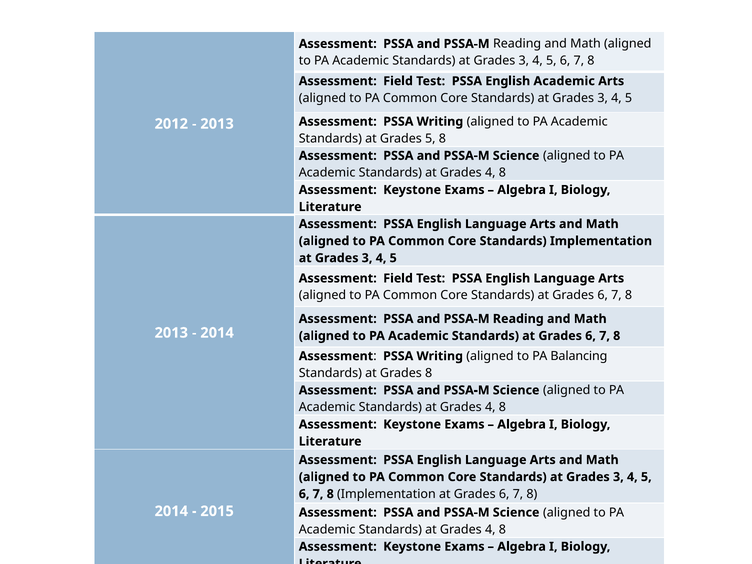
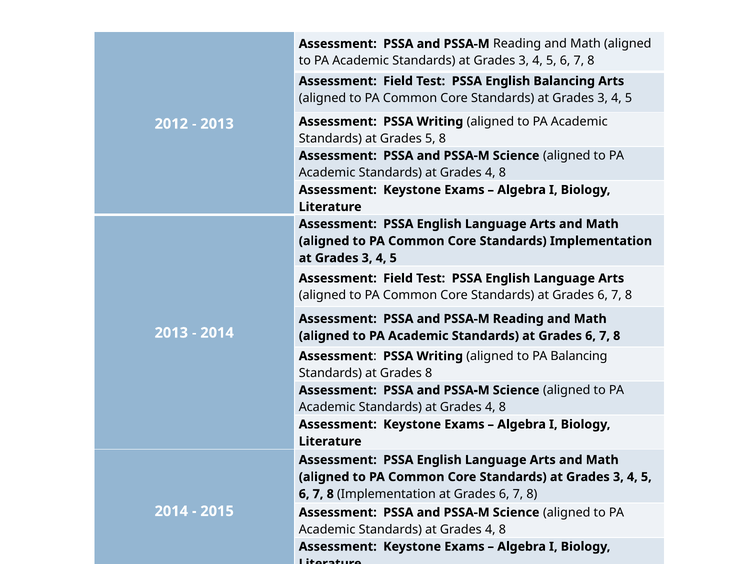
English Academic: Academic -> Balancing
